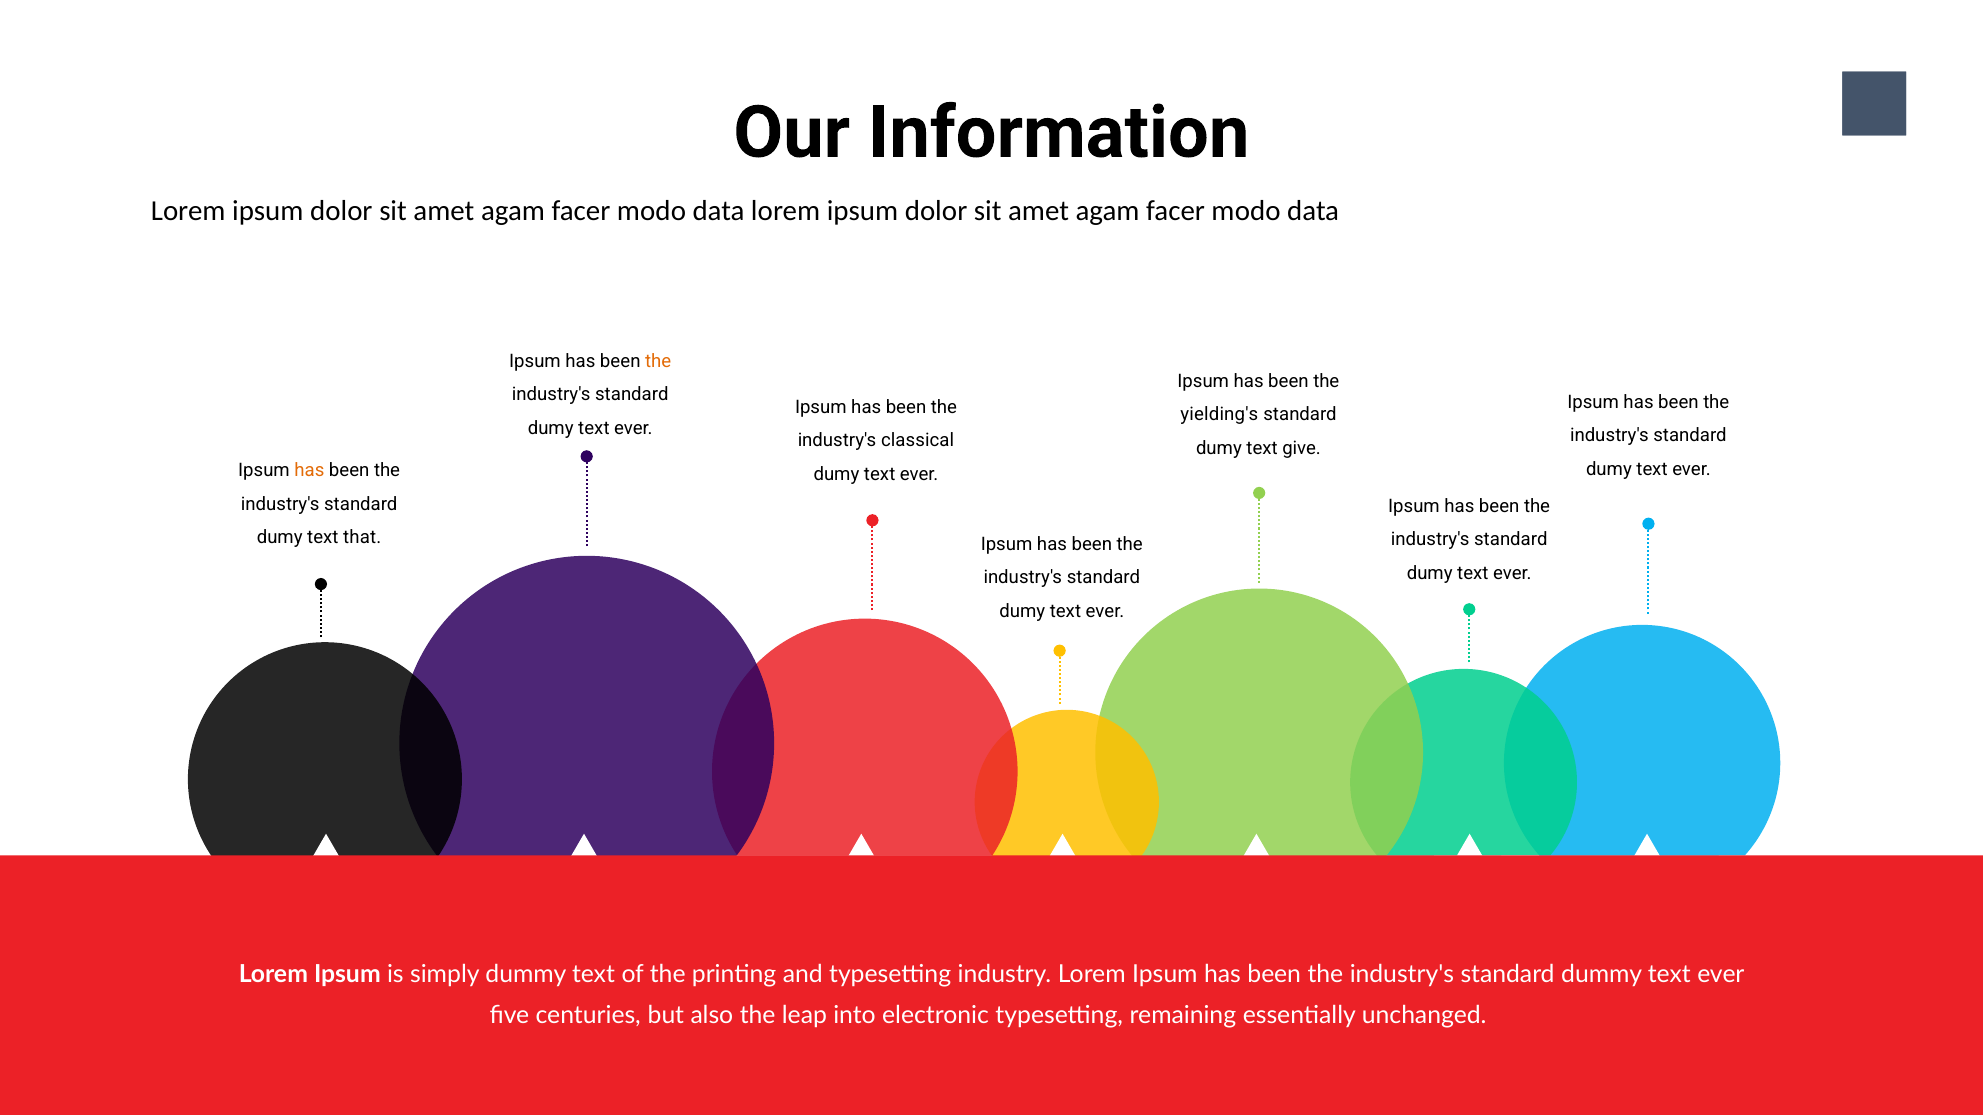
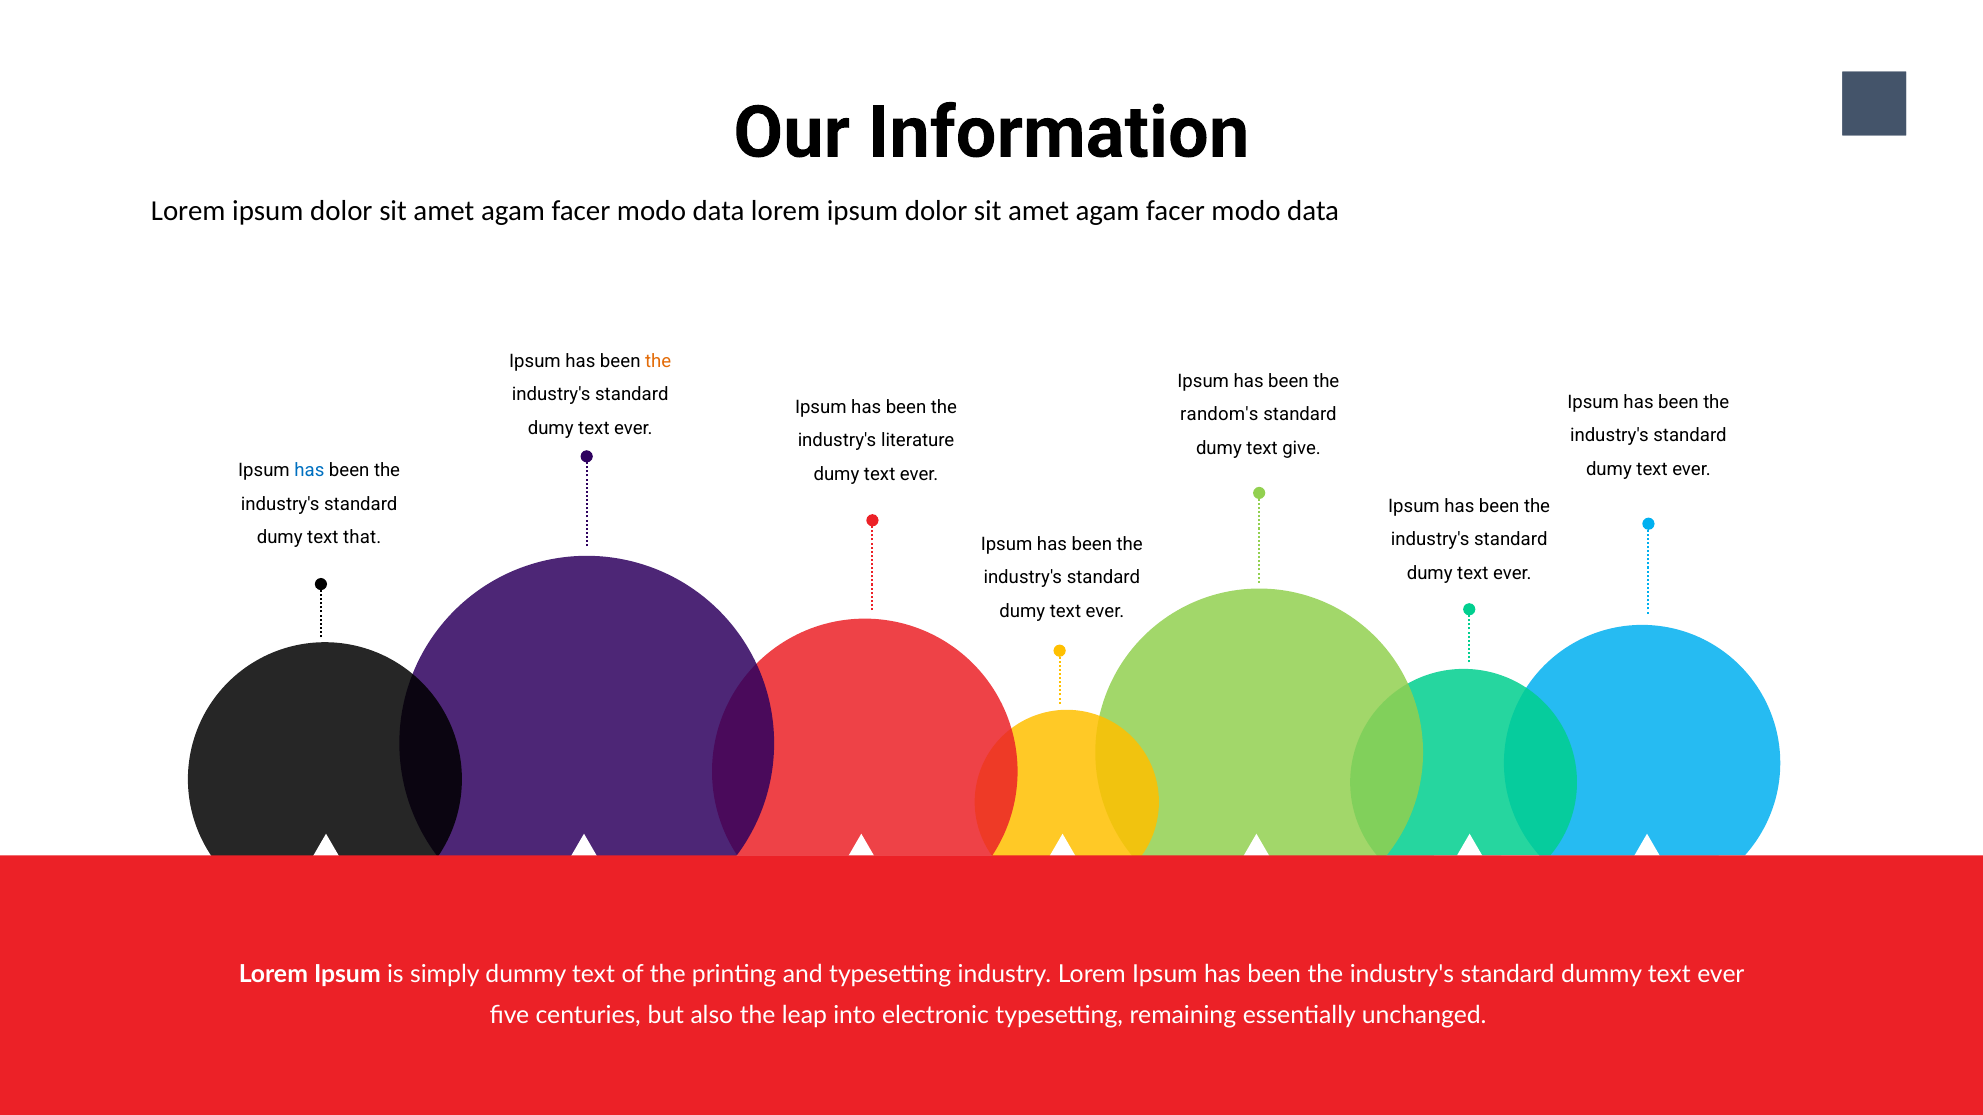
yielding's: yielding's -> random's
classical: classical -> literature
has at (309, 471) colour: orange -> blue
